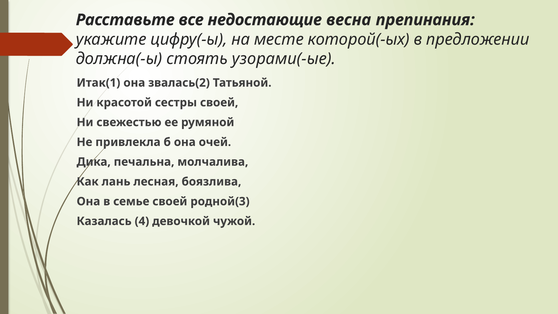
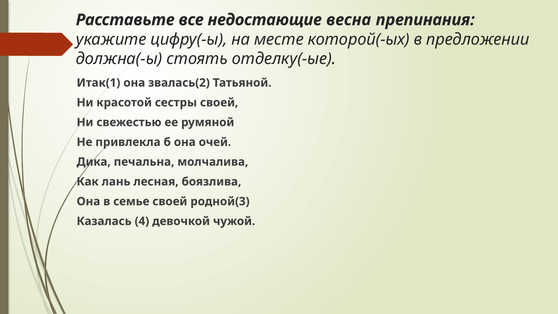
узорами(-ые: узорами(-ые -> отделку(-ые
